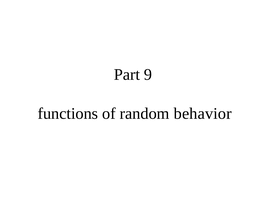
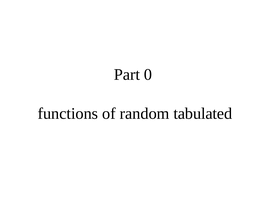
9: 9 -> 0
behavior: behavior -> tabulated
